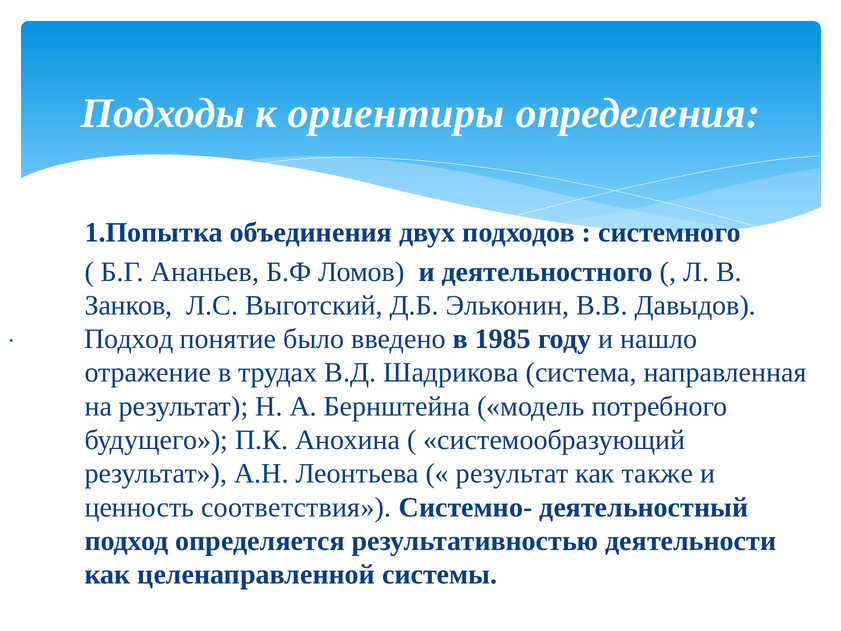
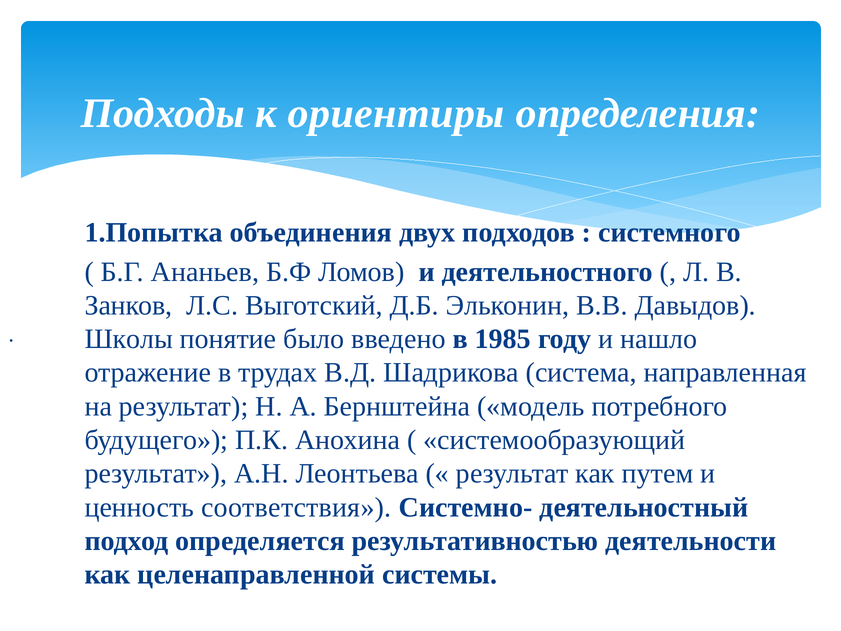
Подход at (129, 339): Подход -> Школы
также: также -> путем
